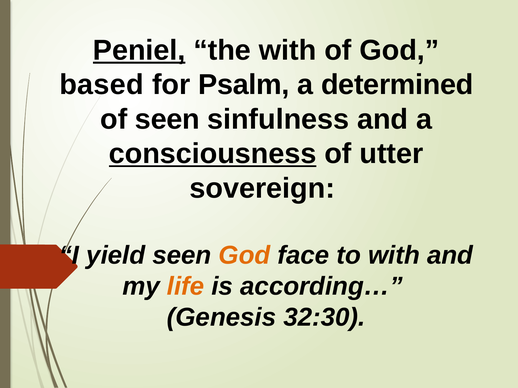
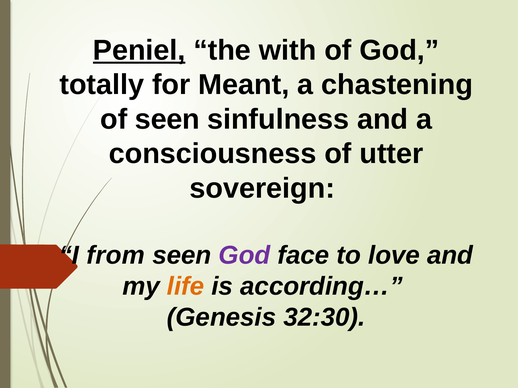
based: based -> totally
Psalm: Psalm -> Meant
determined: determined -> chastening
consciousness underline: present -> none
yield: yield -> from
God at (244, 256) colour: orange -> purple
to with: with -> love
